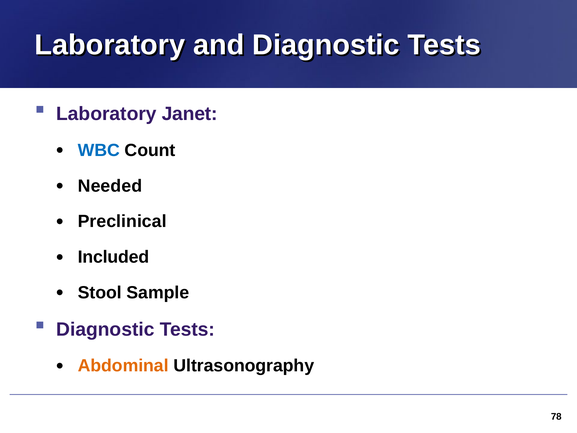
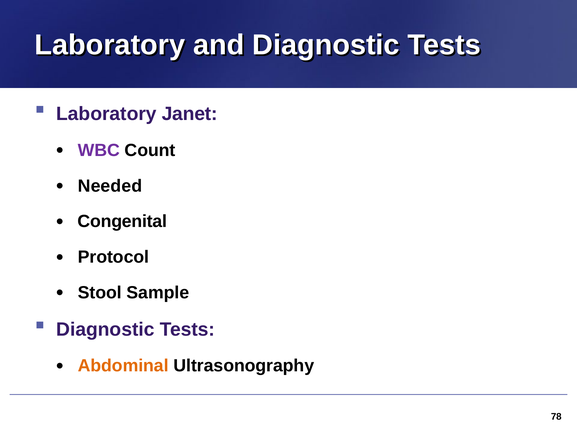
WBC colour: blue -> purple
Preclinical: Preclinical -> Congenital
Included: Included -> Protocol
